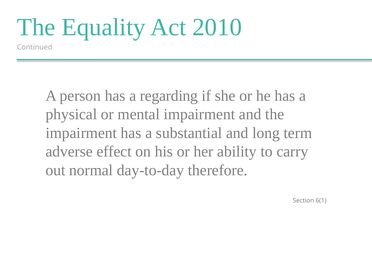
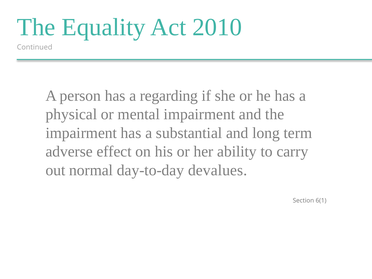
therefore: therefore -> devalues
